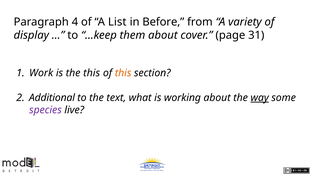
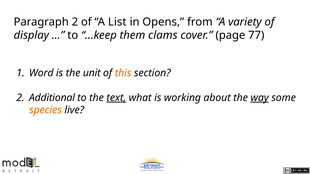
Paragraph 4: 4 -> 2
Before: Before -> Opens
them about: about -> clams
31: 31 -> 77
Work: Work -> Word
the this: this -> unit
text underline: none -> present
species colour: purple -> orange
